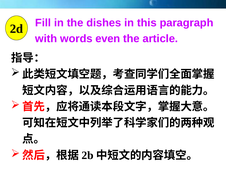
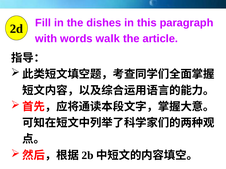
even: even -> walk
